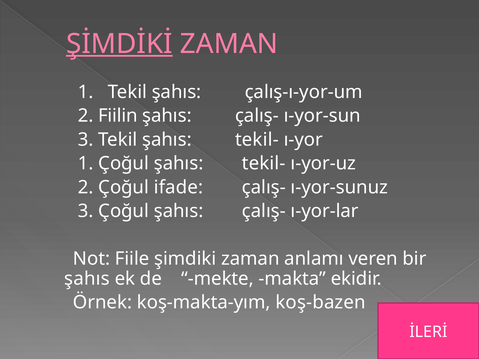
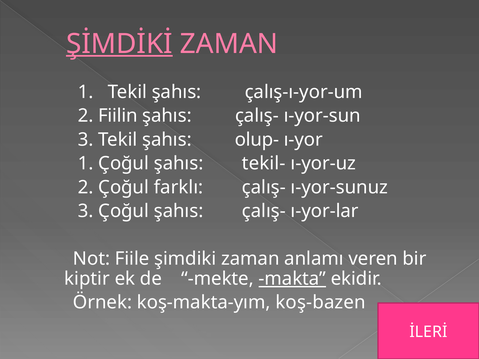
Tekil şahıs tekil-: tekil- -> olup-
ifade: ifade -> farklı
şahıs at (87, 279): şahıs -> kiptir
makta underline: none -> present
